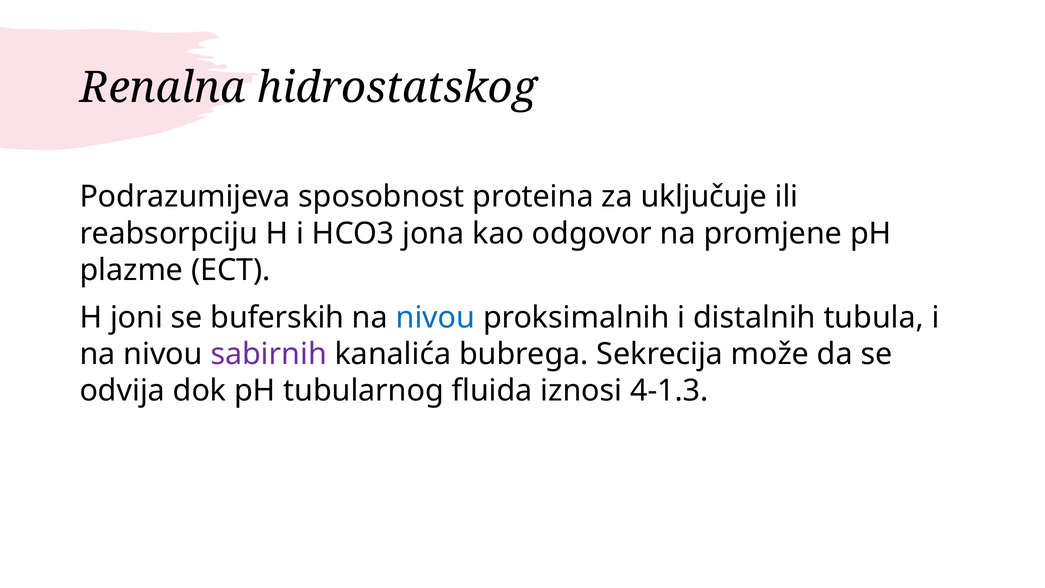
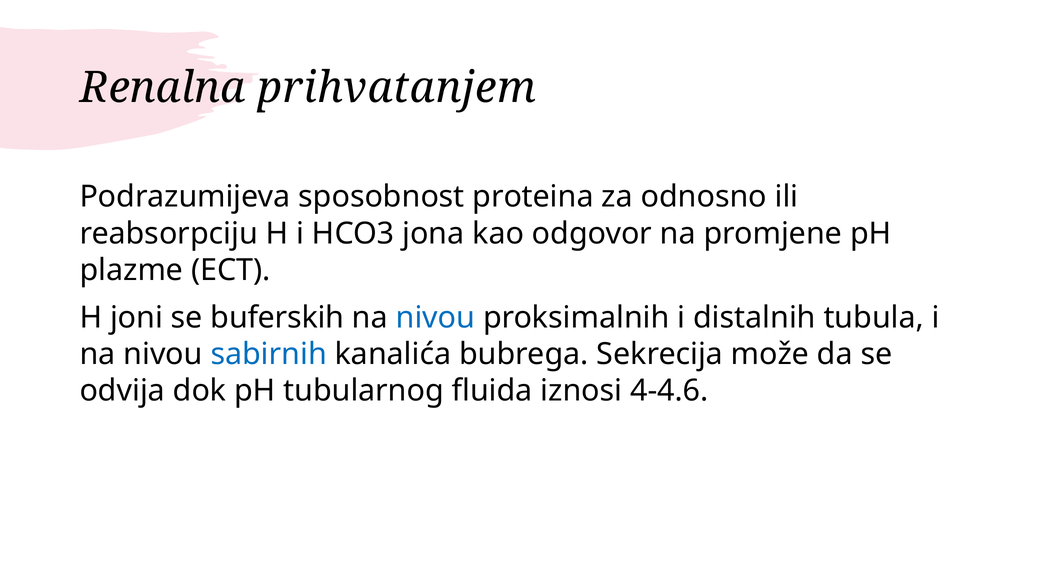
hidrostatskog: hidrostatskog -> prihvatanjem
uključuje: uključuje -> odnosno
sabirnih colour: purple -> blue
4-1.3: 4-1.3 -> 4-4.6
